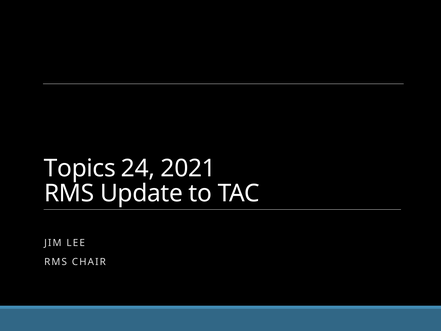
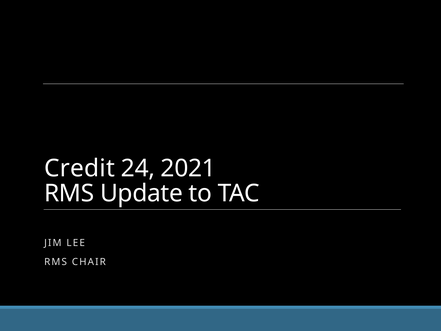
Topics: Topics -> Credit
